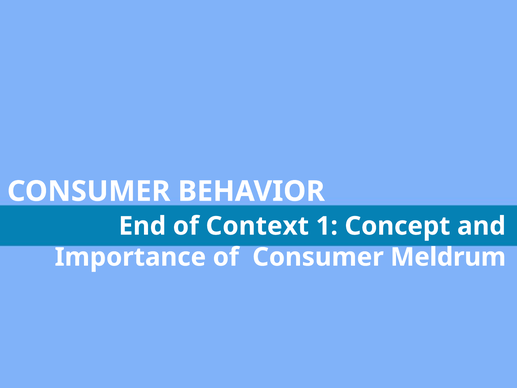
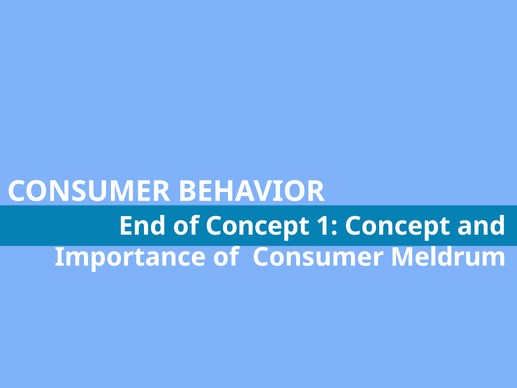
of Context: Context -> Concept
